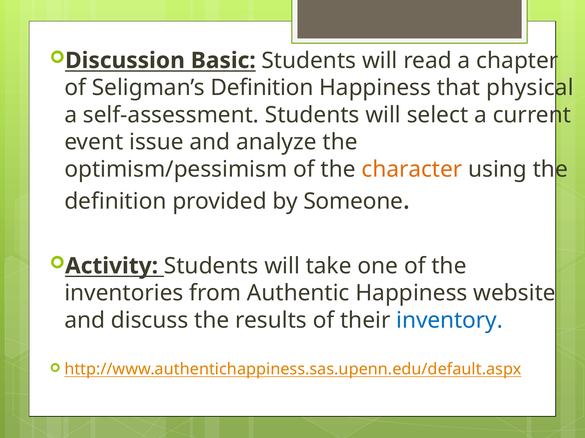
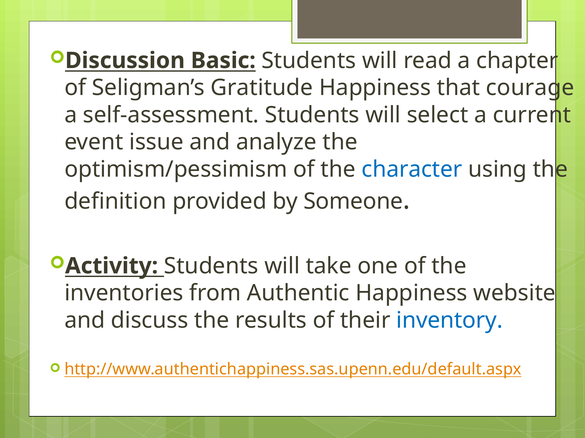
Seligman’s Definition: Definition -> Gratitude
physical: physical -> courage
character colour: orange -> blue
